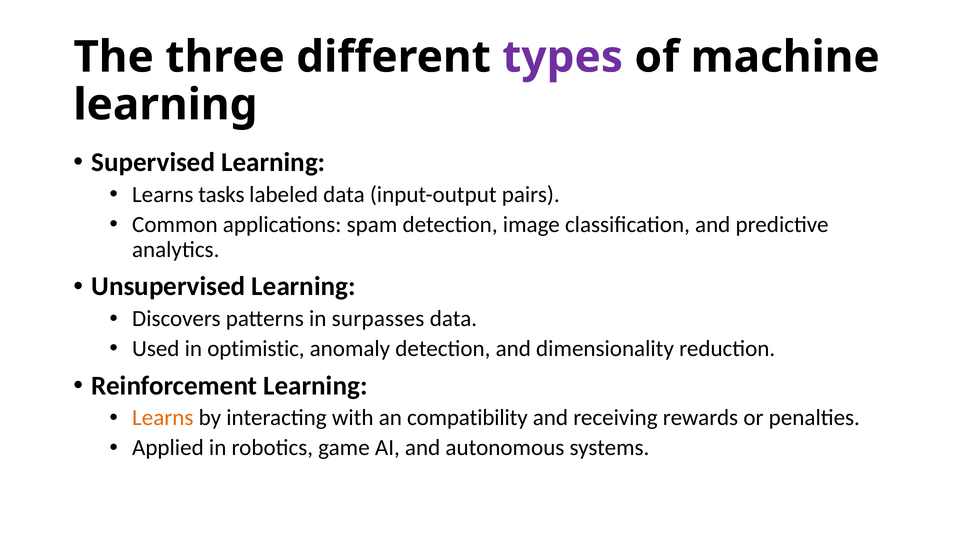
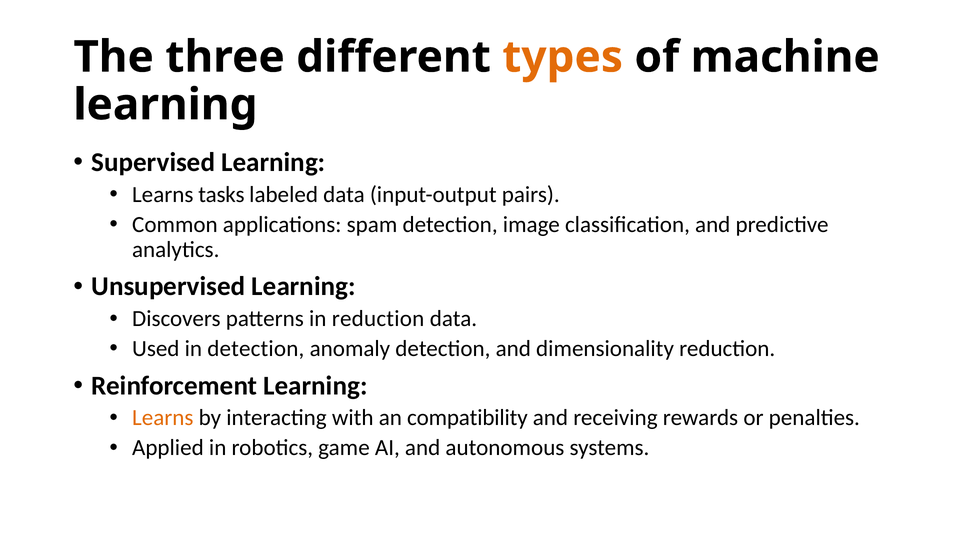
types colour: purple -> orange
in surpasses: surpasses -> reduction
in optimistic: optimistic -> detection
